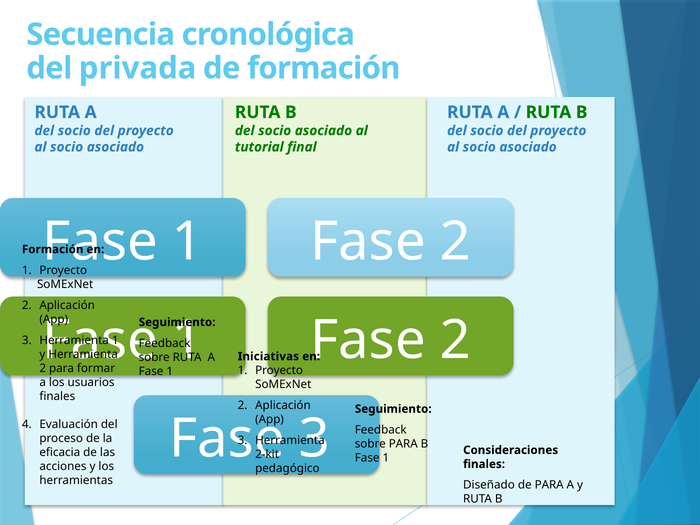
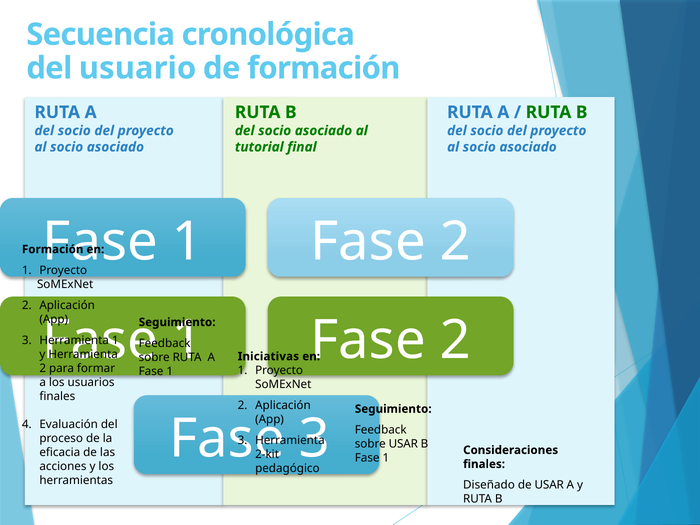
privada: privada -> usuario
sobre PARA: PARA -> USAR
de PARA: PARA -> USAR
